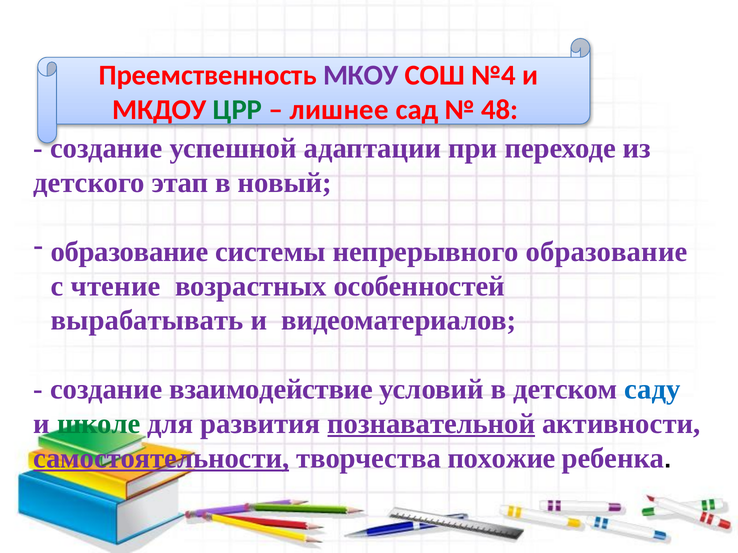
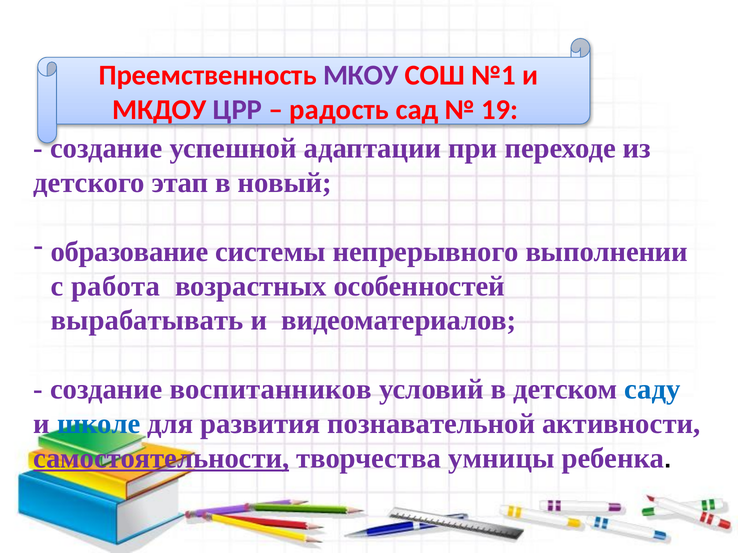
№4: №4 -> №1
ЦРР colour: green -> purple
лишнее: лишнее -> радость
48: 48 -> 19
непрерывного образование: образование -> выполнении
чтение: чтение -> работа
взаимодействие: взаимодействие -> воспитанников
школе colour: green -> blue
познавательной underline: present -> none
похожие: похожие -> умницы
